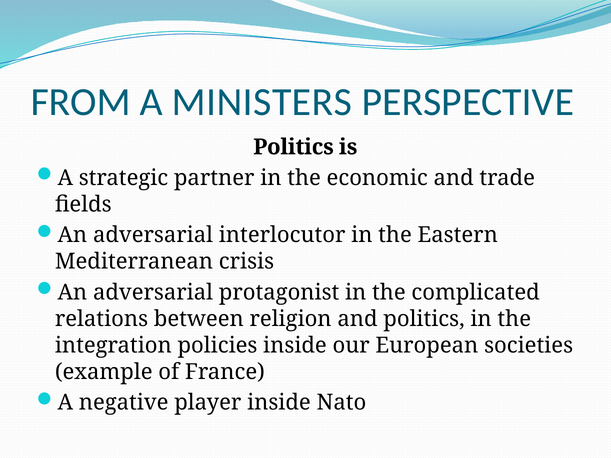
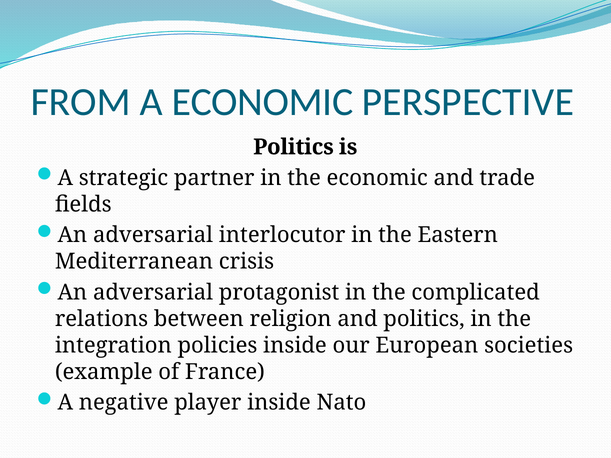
A MINISTERS: MINISTERS -> ECONOMIC
